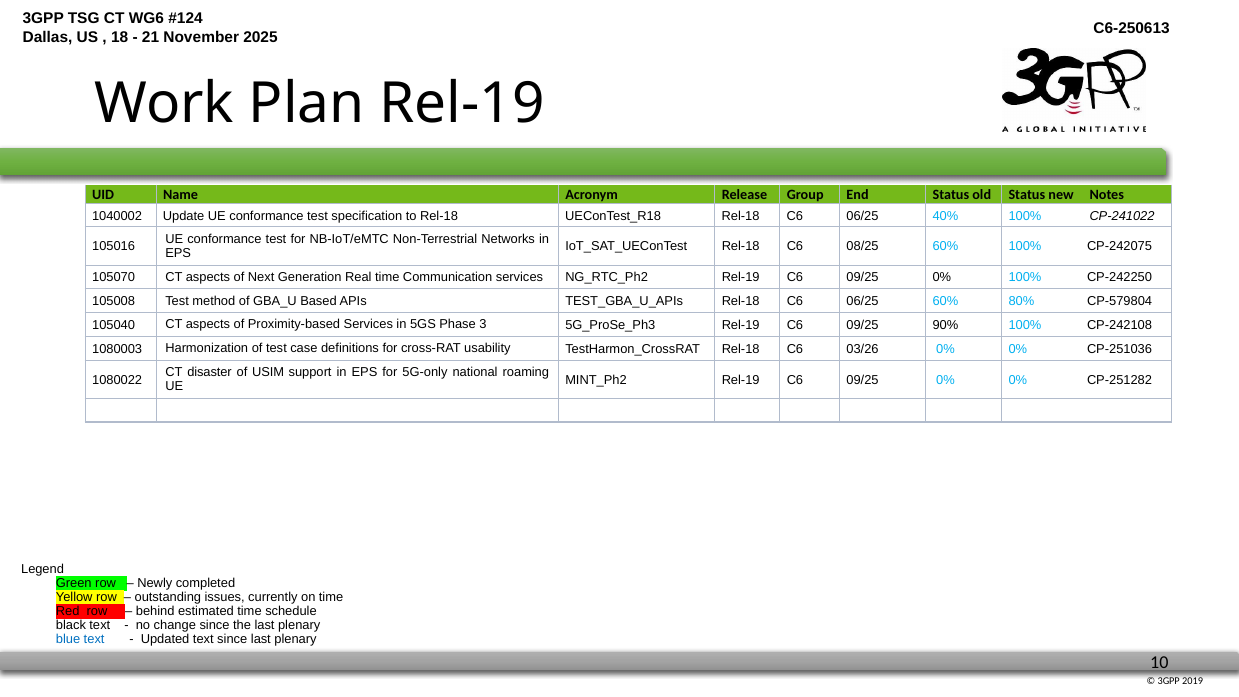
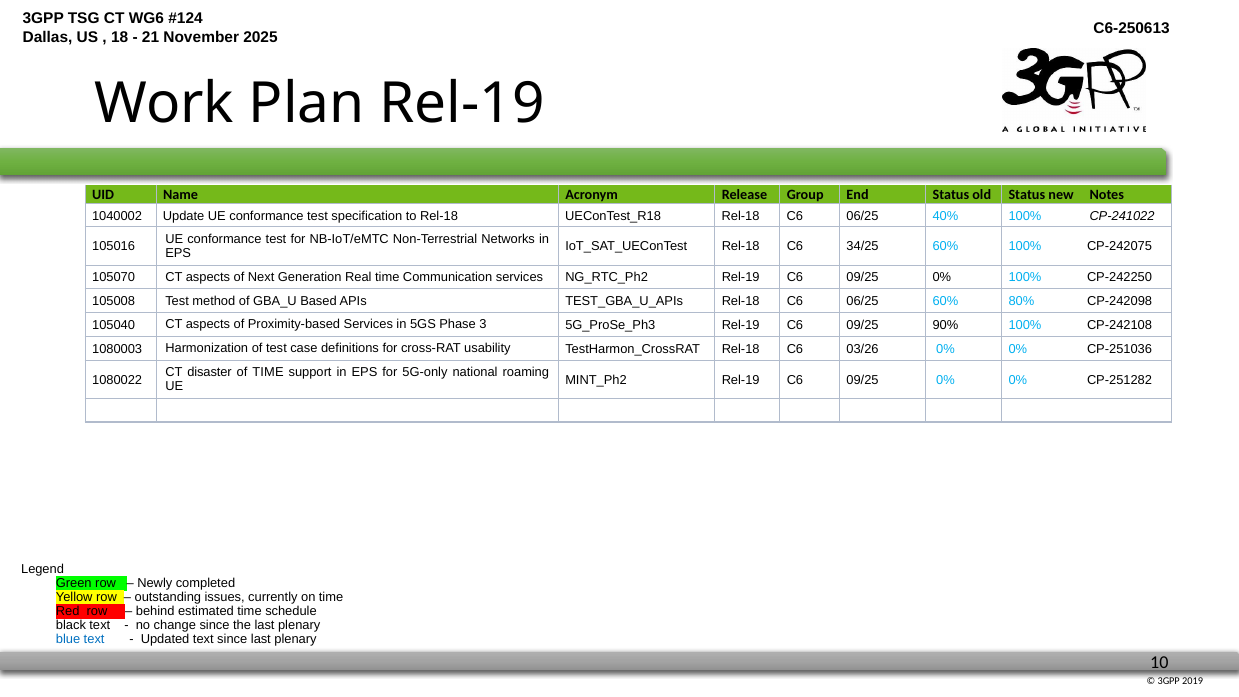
08/25: 08/25 -> 34/25
CP-579804: CP-579804 -> CP-242098
of USIM: USIM -> TIME
